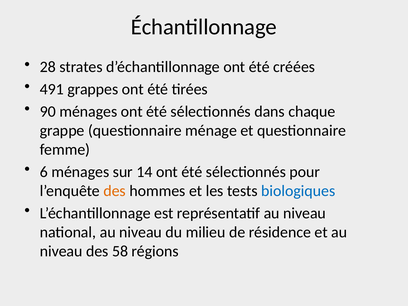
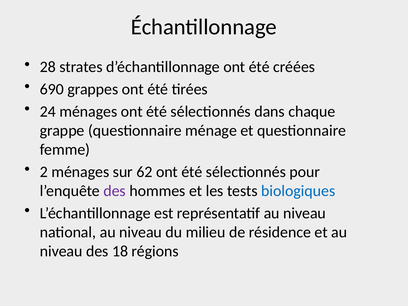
491: 491 -> 690
90: 90 -> 24
6: 6 -> 2
14: 14 -> 62
des at (115, 191) colour: orange -> purple
58: 58 -> 18
